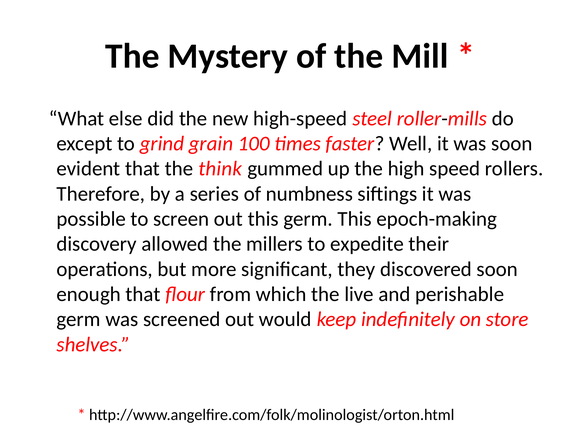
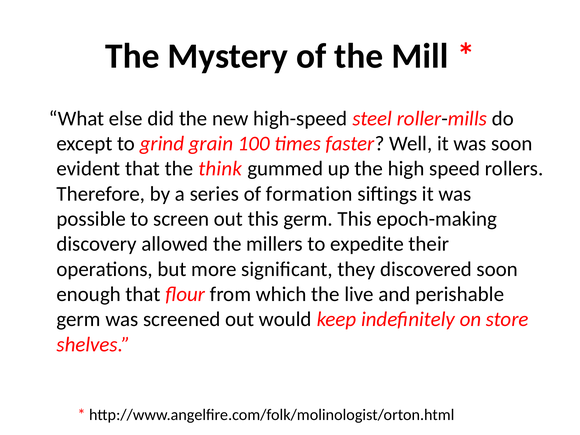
numbness: numbness -> formation
